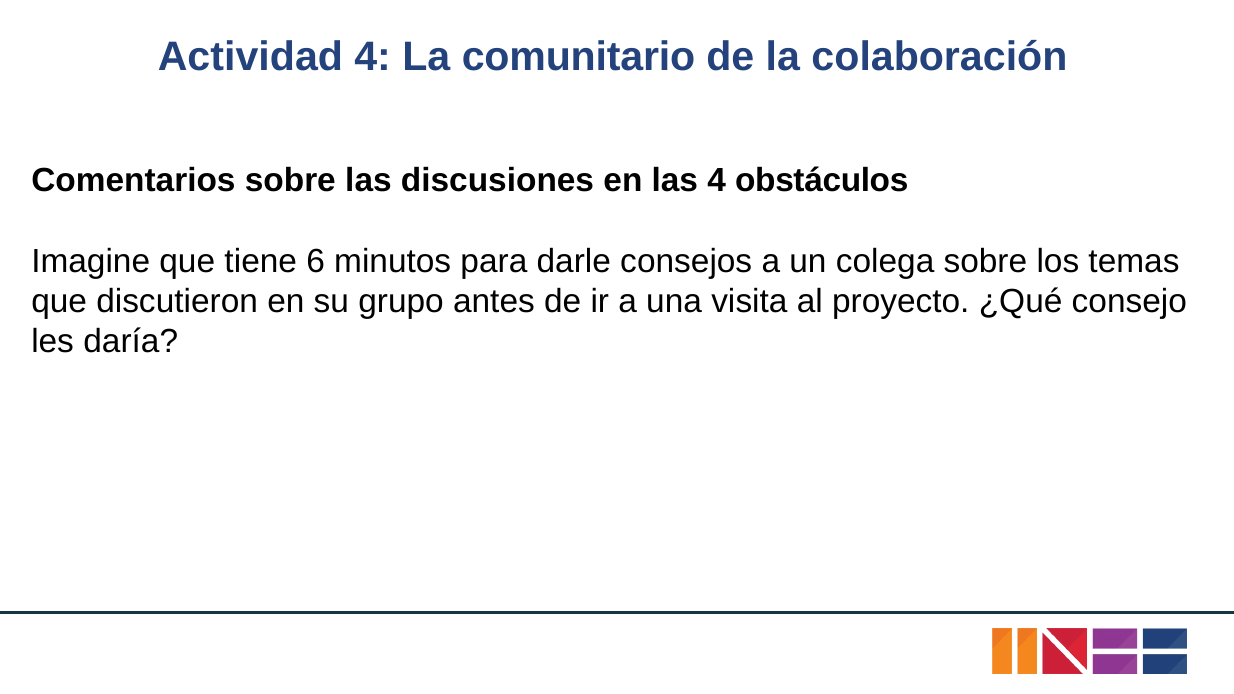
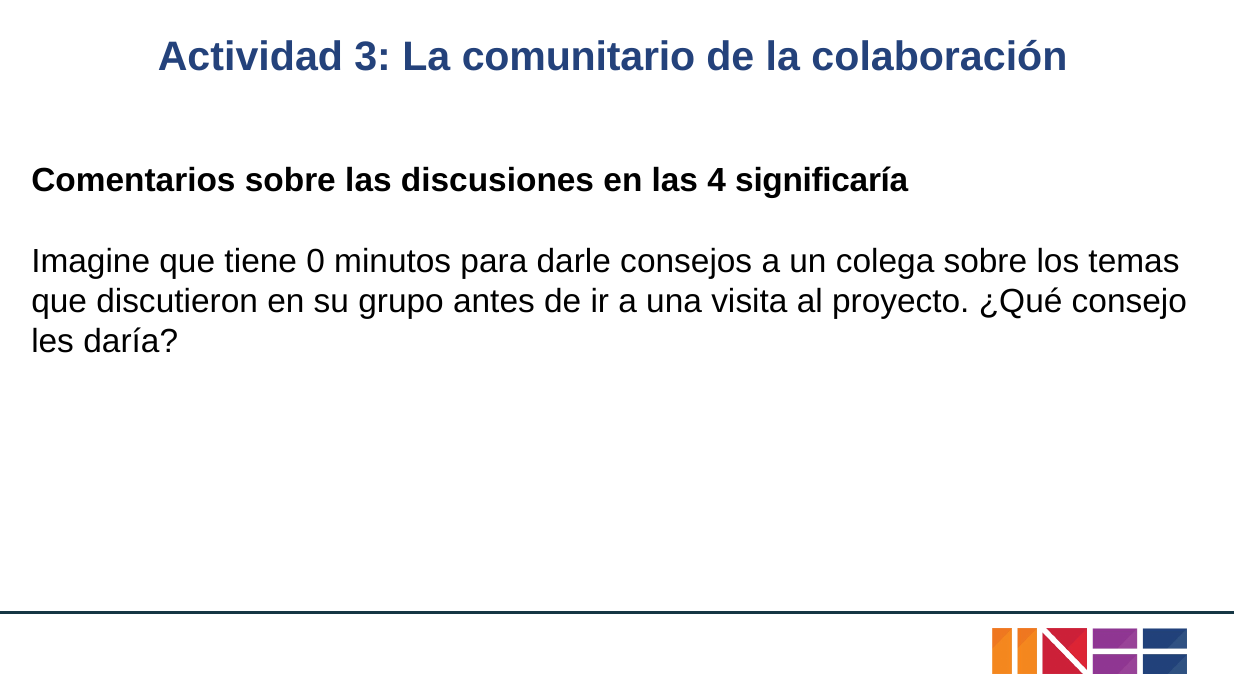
Actividad 4: 4 -> 3
obstáculos: obstáculos -> significaría
6: 6 -> 0
